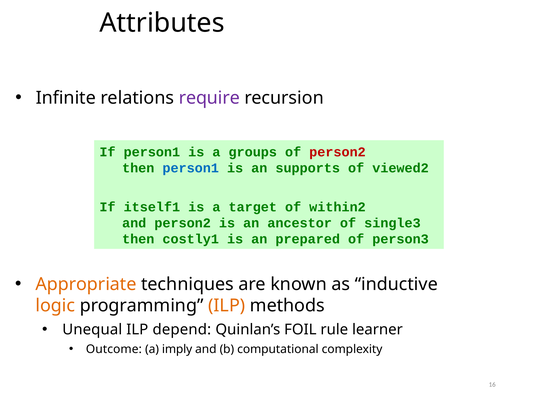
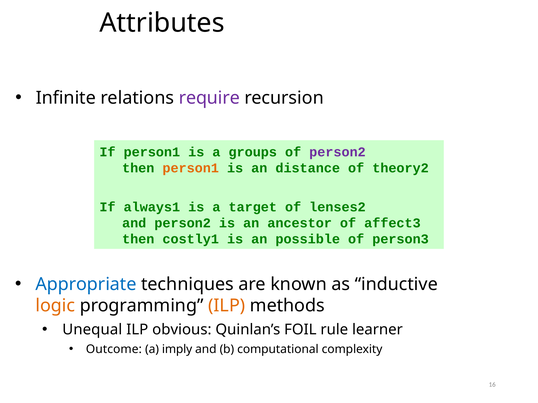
person2 at (337, 152) colour: red -> purple
person1 at (191, 168) colour: blue -> orange
supports: supports -> distance
viewed2: viewed2 -> theory2
itself1: itself1 -> always1
within2: within2 -> lenses2
single3: single3 -> affect3
prepared: prepared -> possible
Appropriate colour: orange -> blue
depend: depend -> obvious
